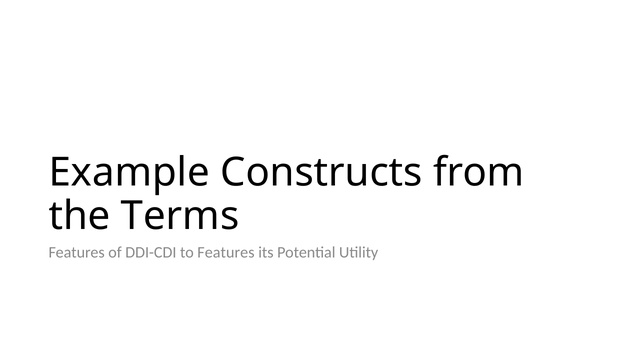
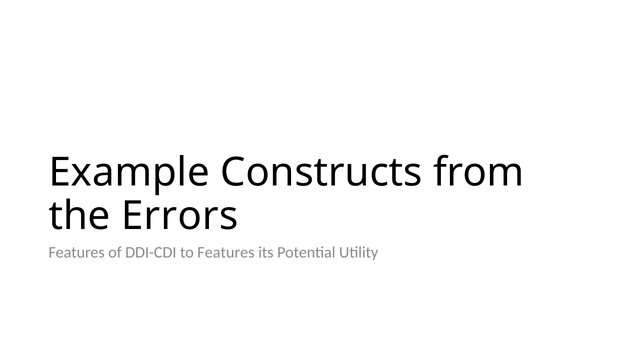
Terms: Terms -> Errors
